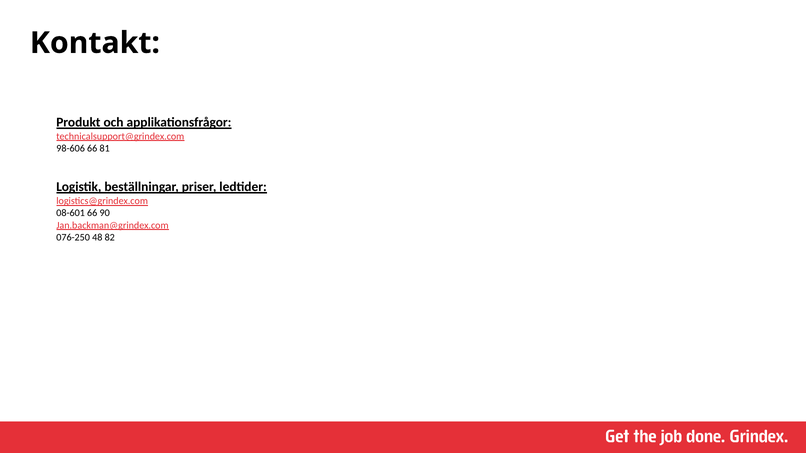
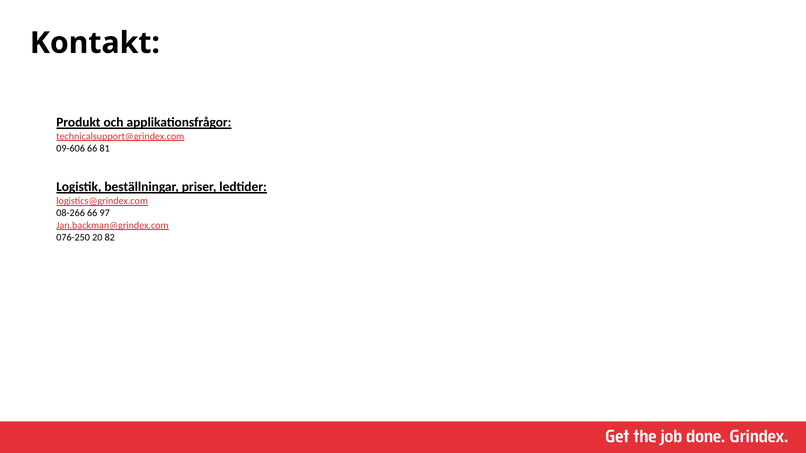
98-606: 98-606 -> 09-606
08-601: 08-601 -> 08-266
90: 90 -> 97
48: 48 -> 20
